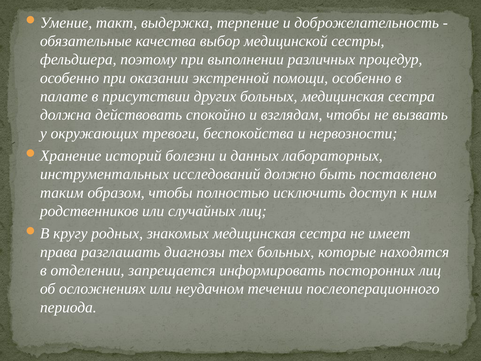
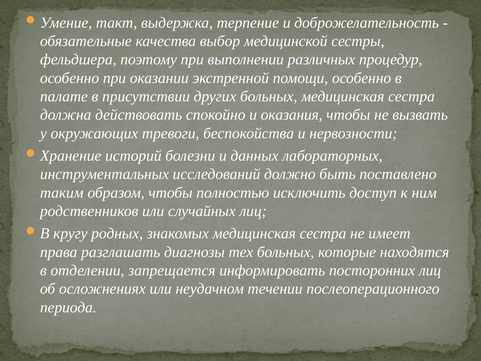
взглядам: взглядам -> оказания
